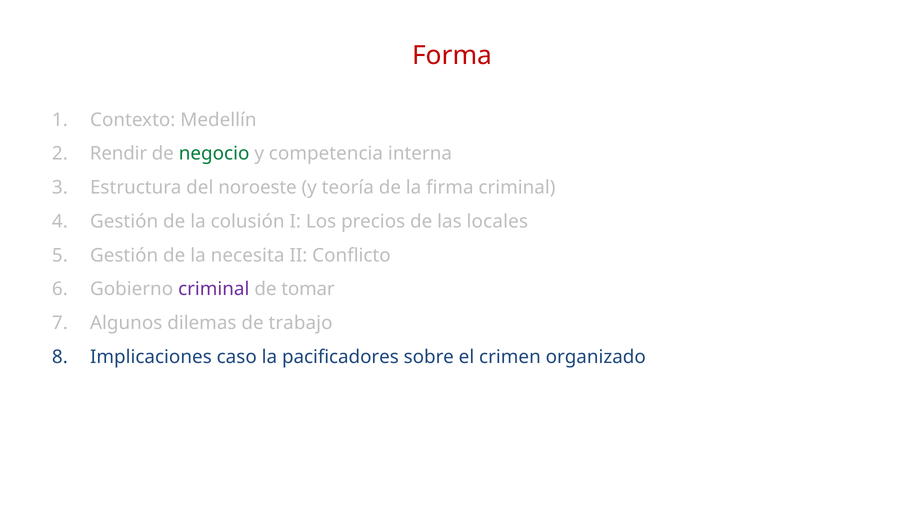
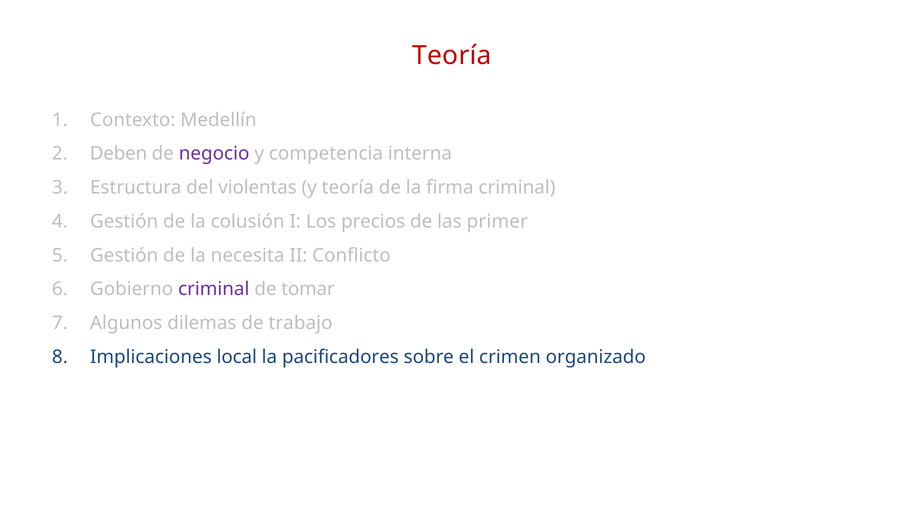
Forma at (452, 55): Forma -> Teoría
Rendir: Rendir -> Deben
negocio colour: green -> purple
noroeste: noroeste -> violentas
locales: locales -> primer
caso: caso -> local
